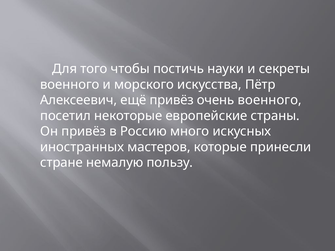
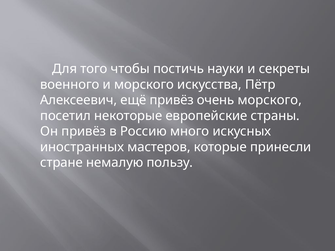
очень военного: военного -> морского
